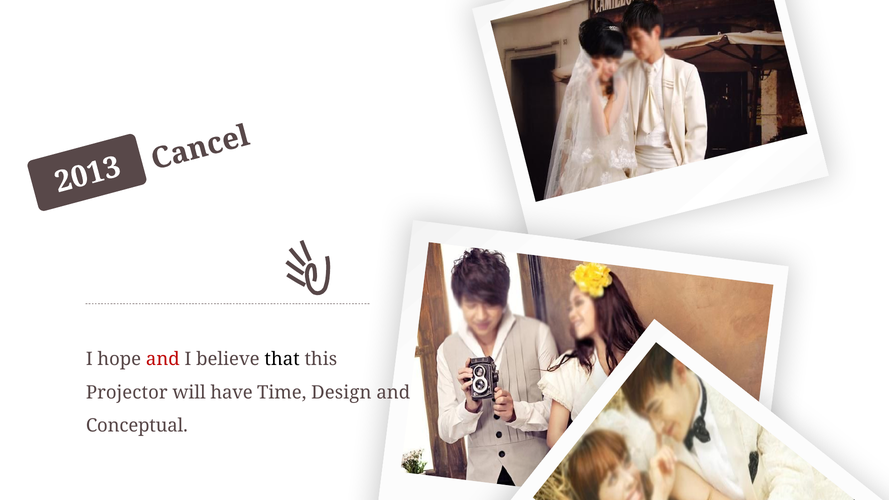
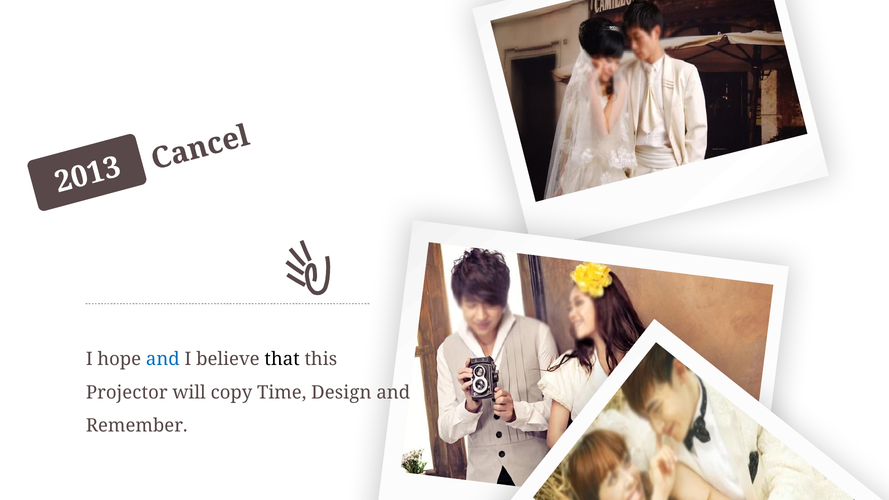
and at (163, 359) colour: red -> blue
have: have -> copy
Conceptual: Conceptual -> Remember
